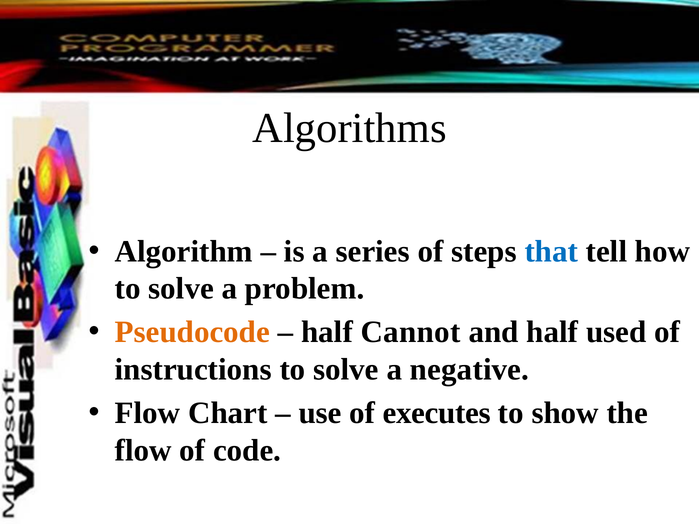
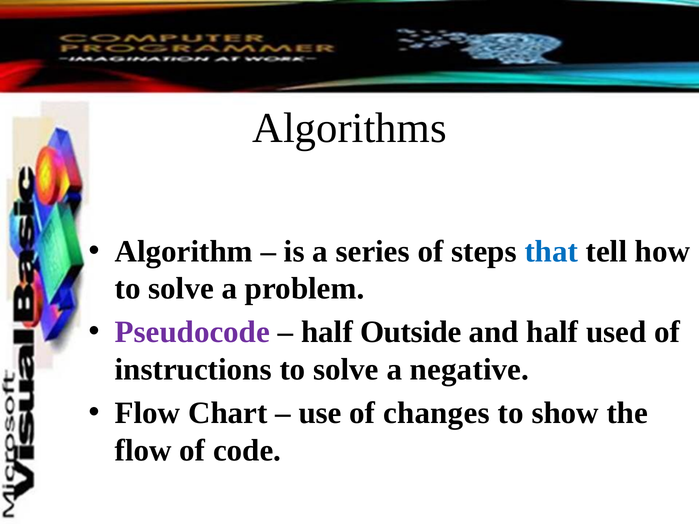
Pseudocode colour: orange -> purple
Cannot: Cannot -> Outside
executes: executes -> changes
